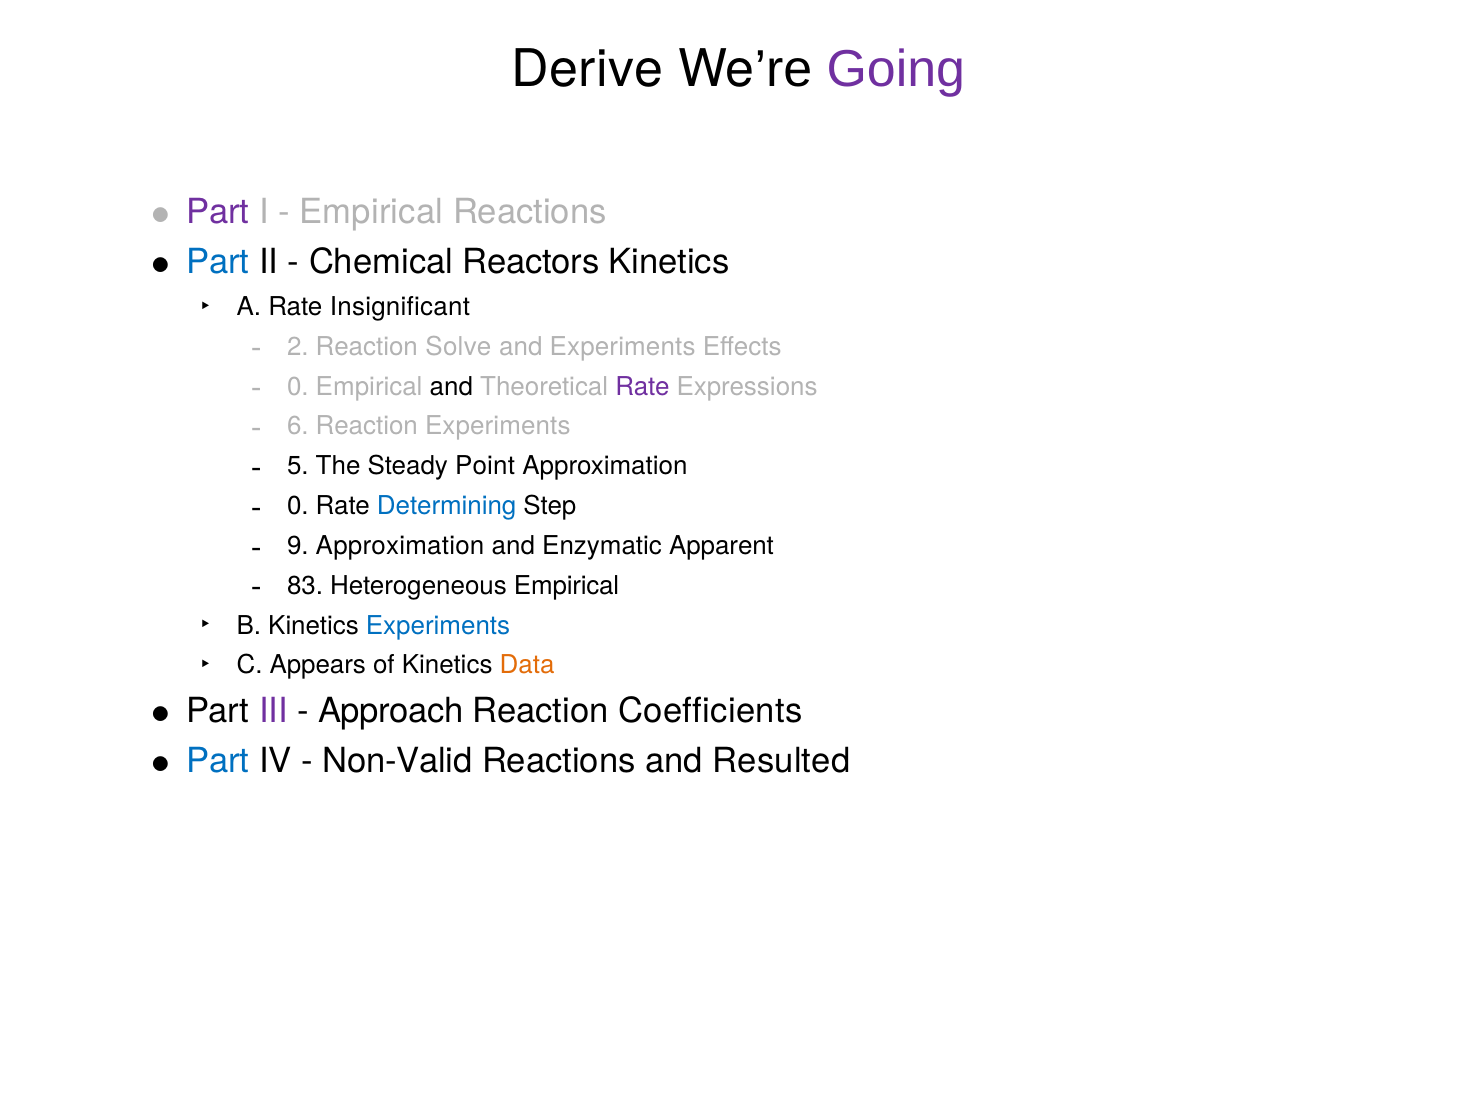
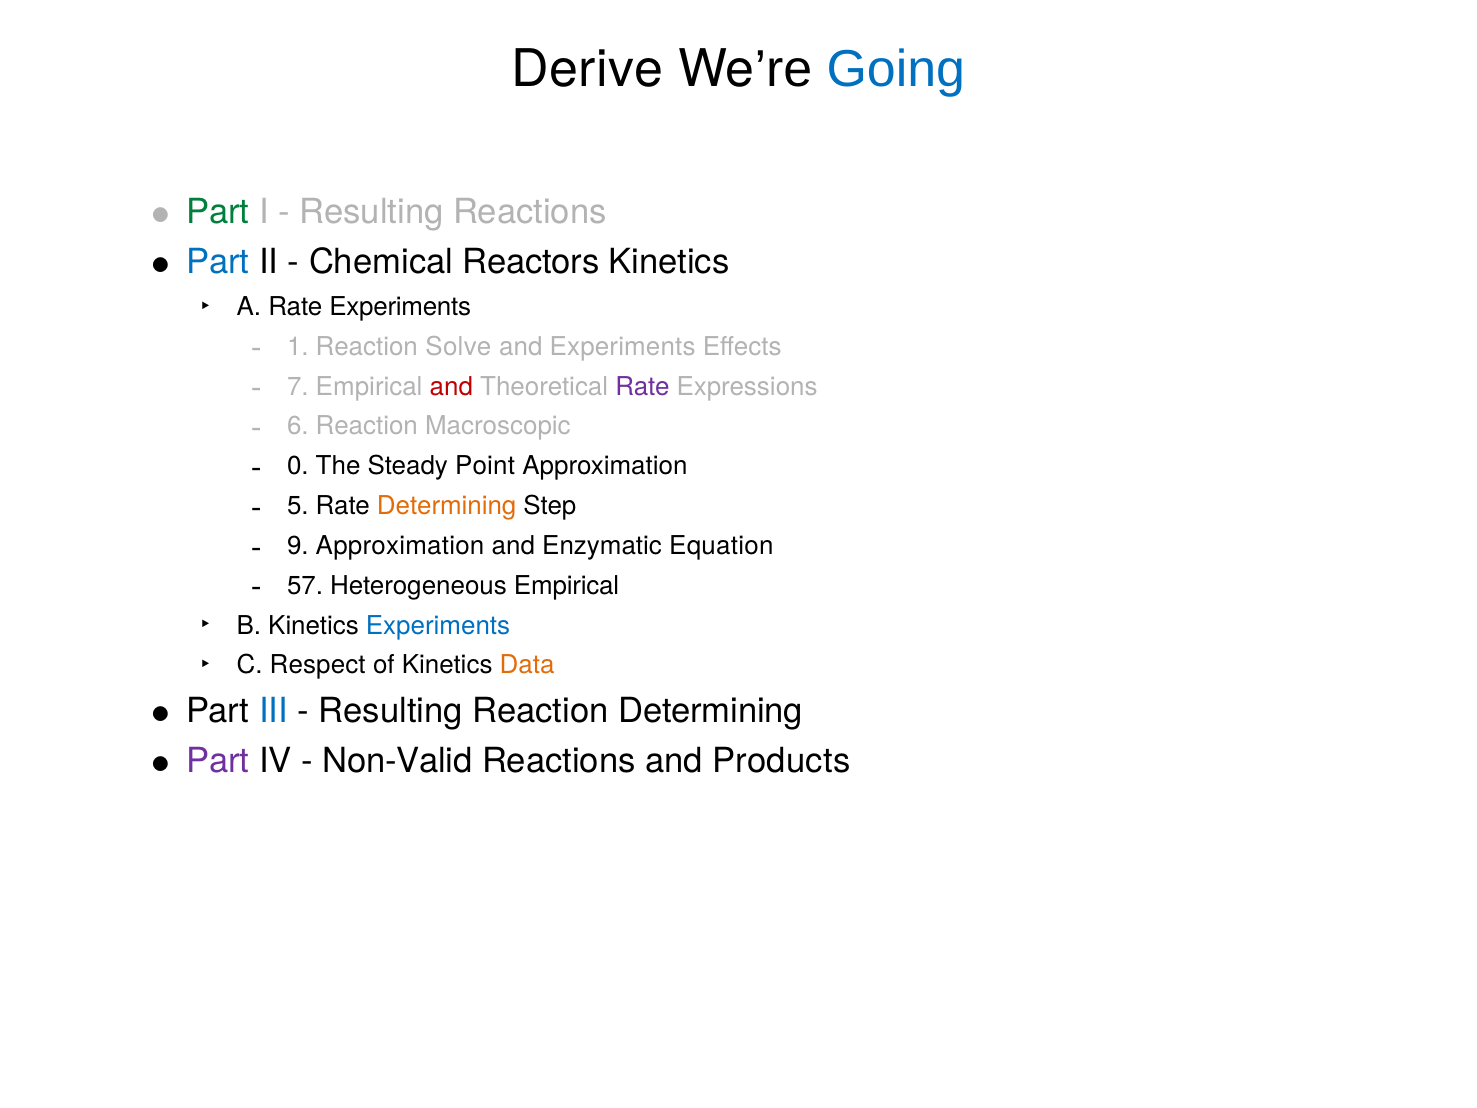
Going colour: purple -> blue
Part at (218, 212) colour: purple -> green
Empirical at (371, 212): Empirical -> Resulting
Rate Insignificant: Insignificant -> Experiments
2: 2 -> 1
0 at (298, 386): 0 -> 7
and at (451, 386) colour: black -> red
Reaction Experiments: Experiments -> Macroscopic
5: 5 -> 0
0 at (298, 506): 0 -> 5
Determining at (447, 506) colour: blue -> orange
Apparent: Apparent -> Equation
83: 83 -> 57
Appears: Appears -> Respect
III colour: purple -> blue
Approach at (391, 711): Approach -> Resulting
Reaction Coefficients: Coefficients -> Determining
Part at (218, 761) colour: blue -> purple
Resulted: Resulted -> Products
